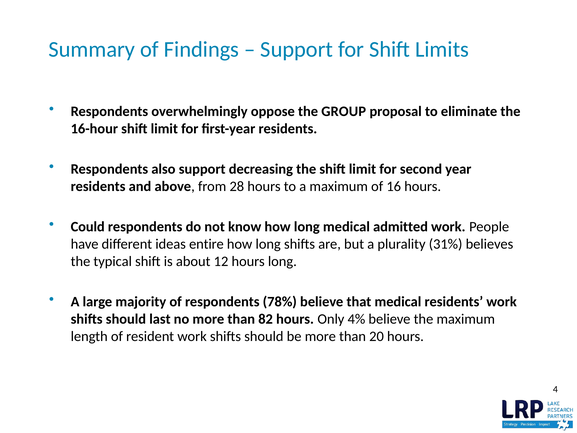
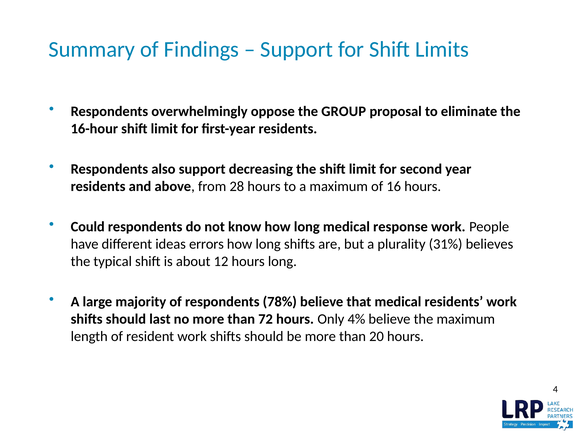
admitted: admitted -> response
entire: entire -> errors
82: 82 -> 72
